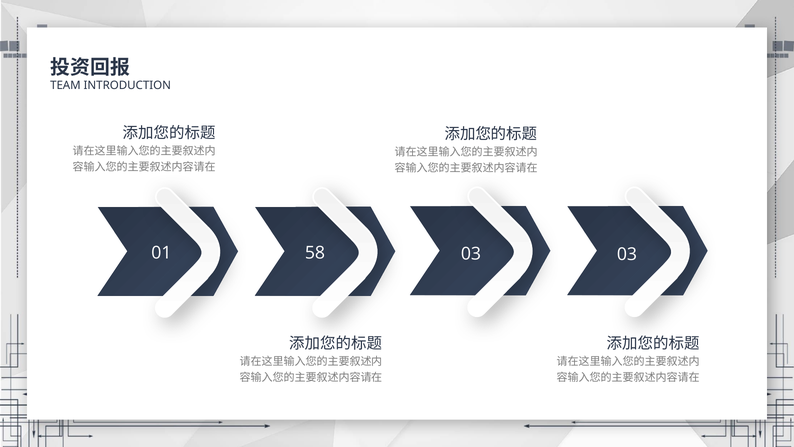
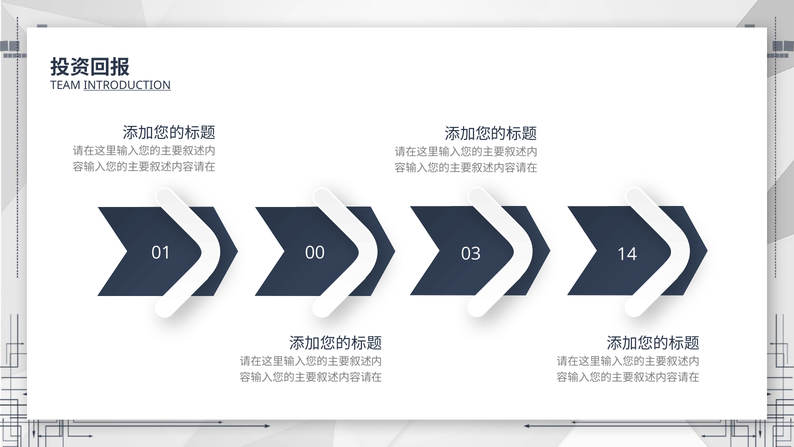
INTRODUCTION underline: none -> present
58: 58 -> 00
03 03: 03 -> 14
